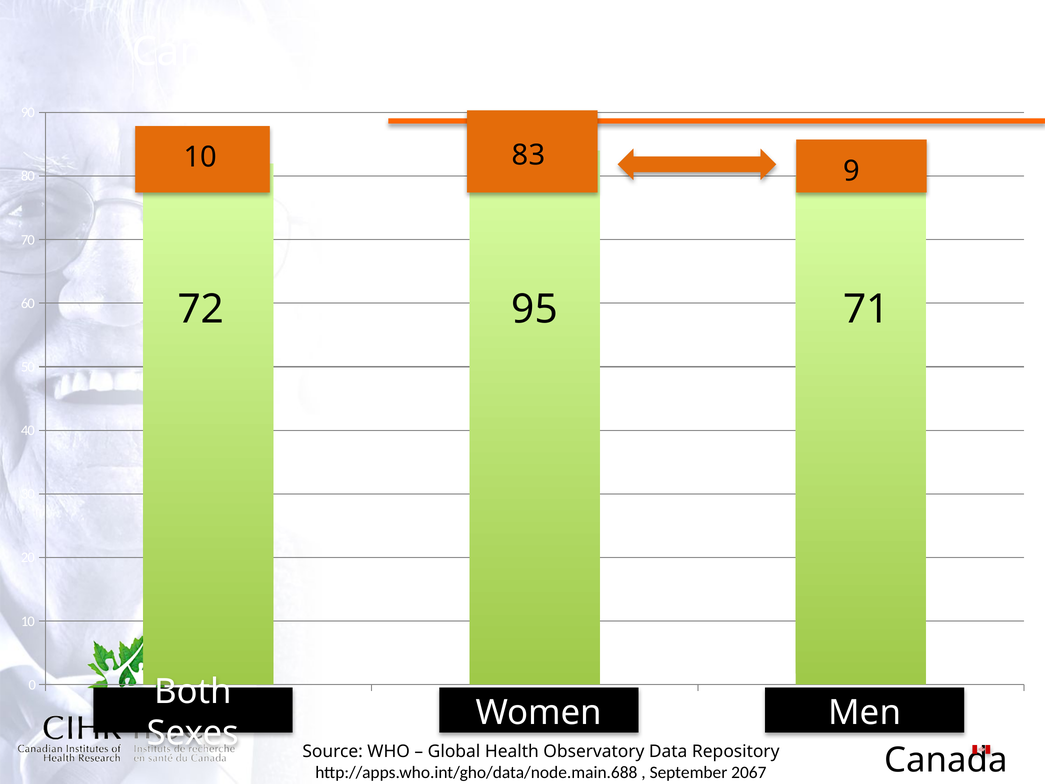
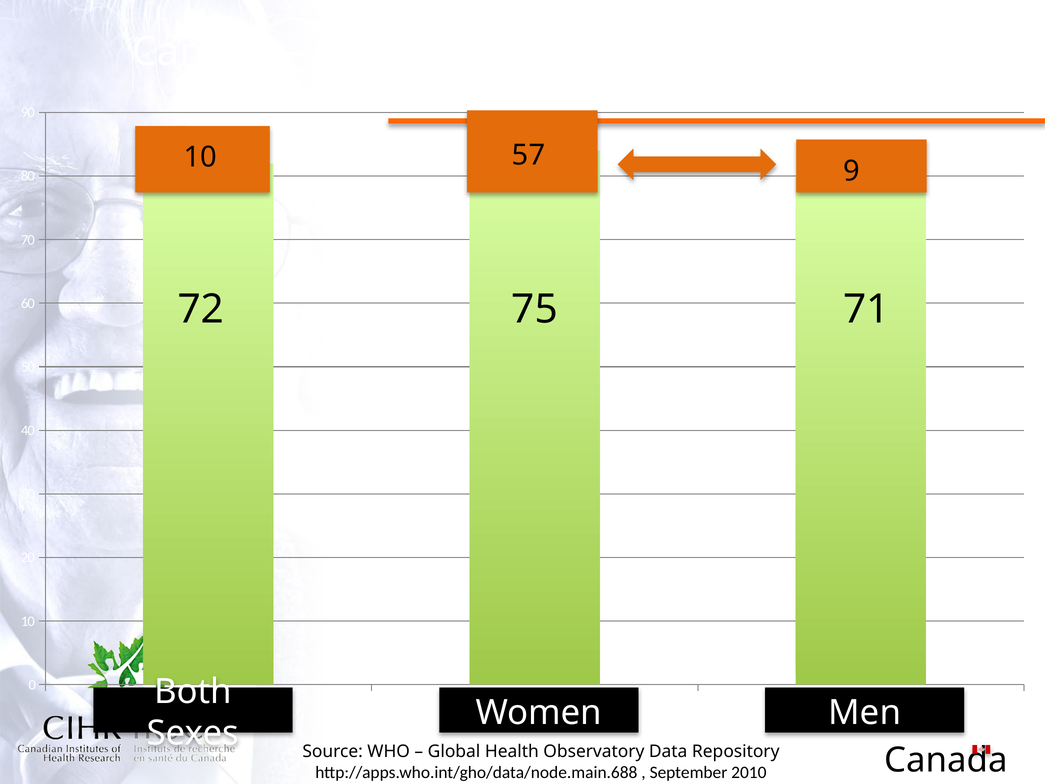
83: 83 -> 57
95: 95 -> 75
2067: 2067 -> 2010
